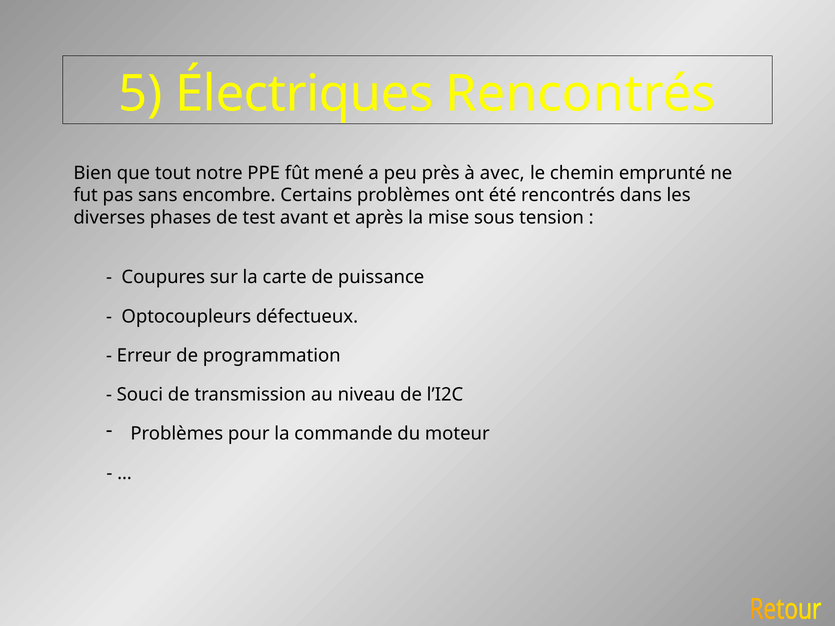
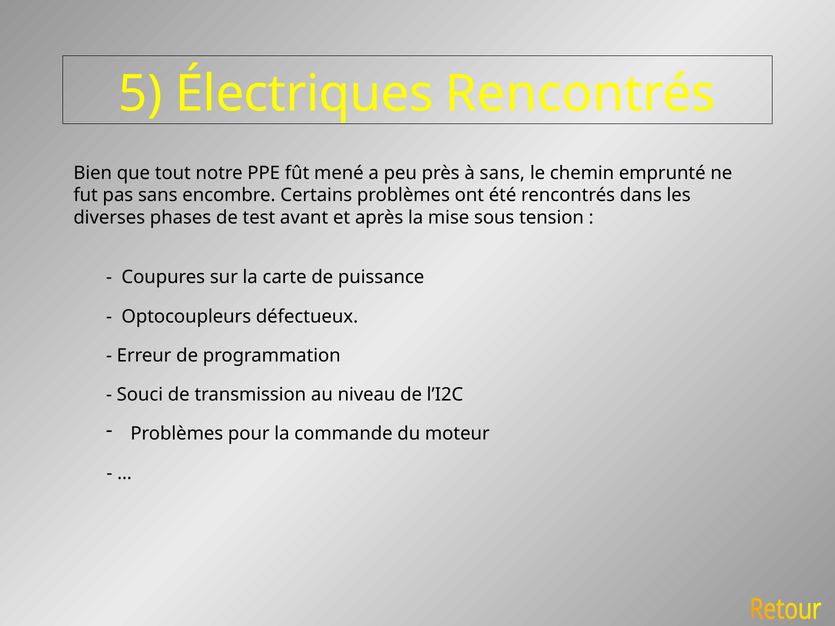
à avec: avec -> sans
